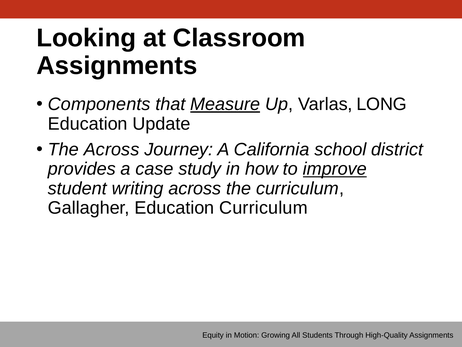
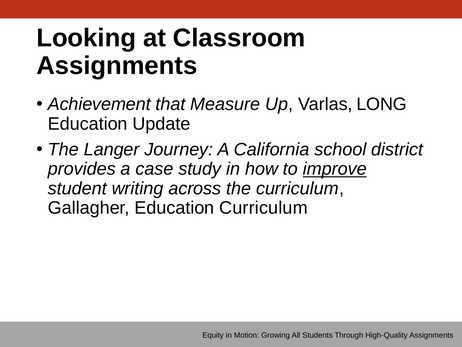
Components: Components -> Achievement
Measure underline: present -> none
The Across: Across -> Langer
